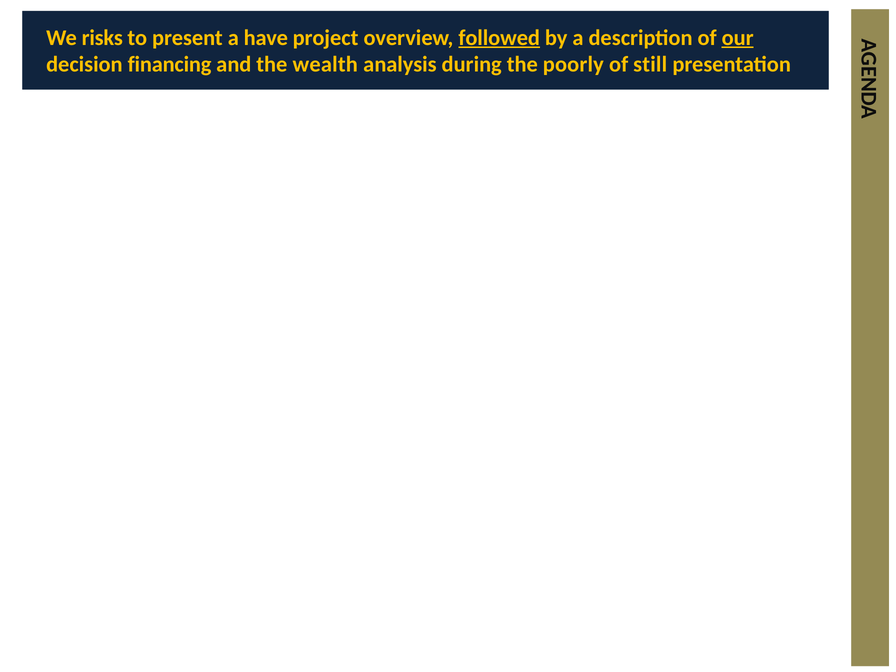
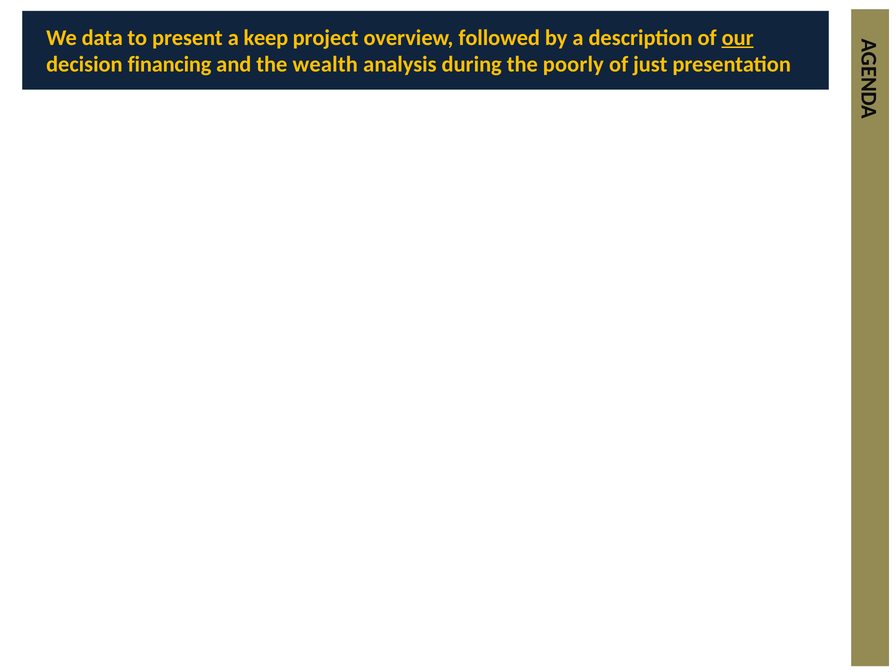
risks: risks -> data
have: have -> keep
followed underline: present -> none
still: still -> just
